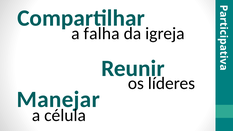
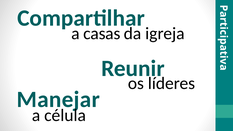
falha: falha -> casas
